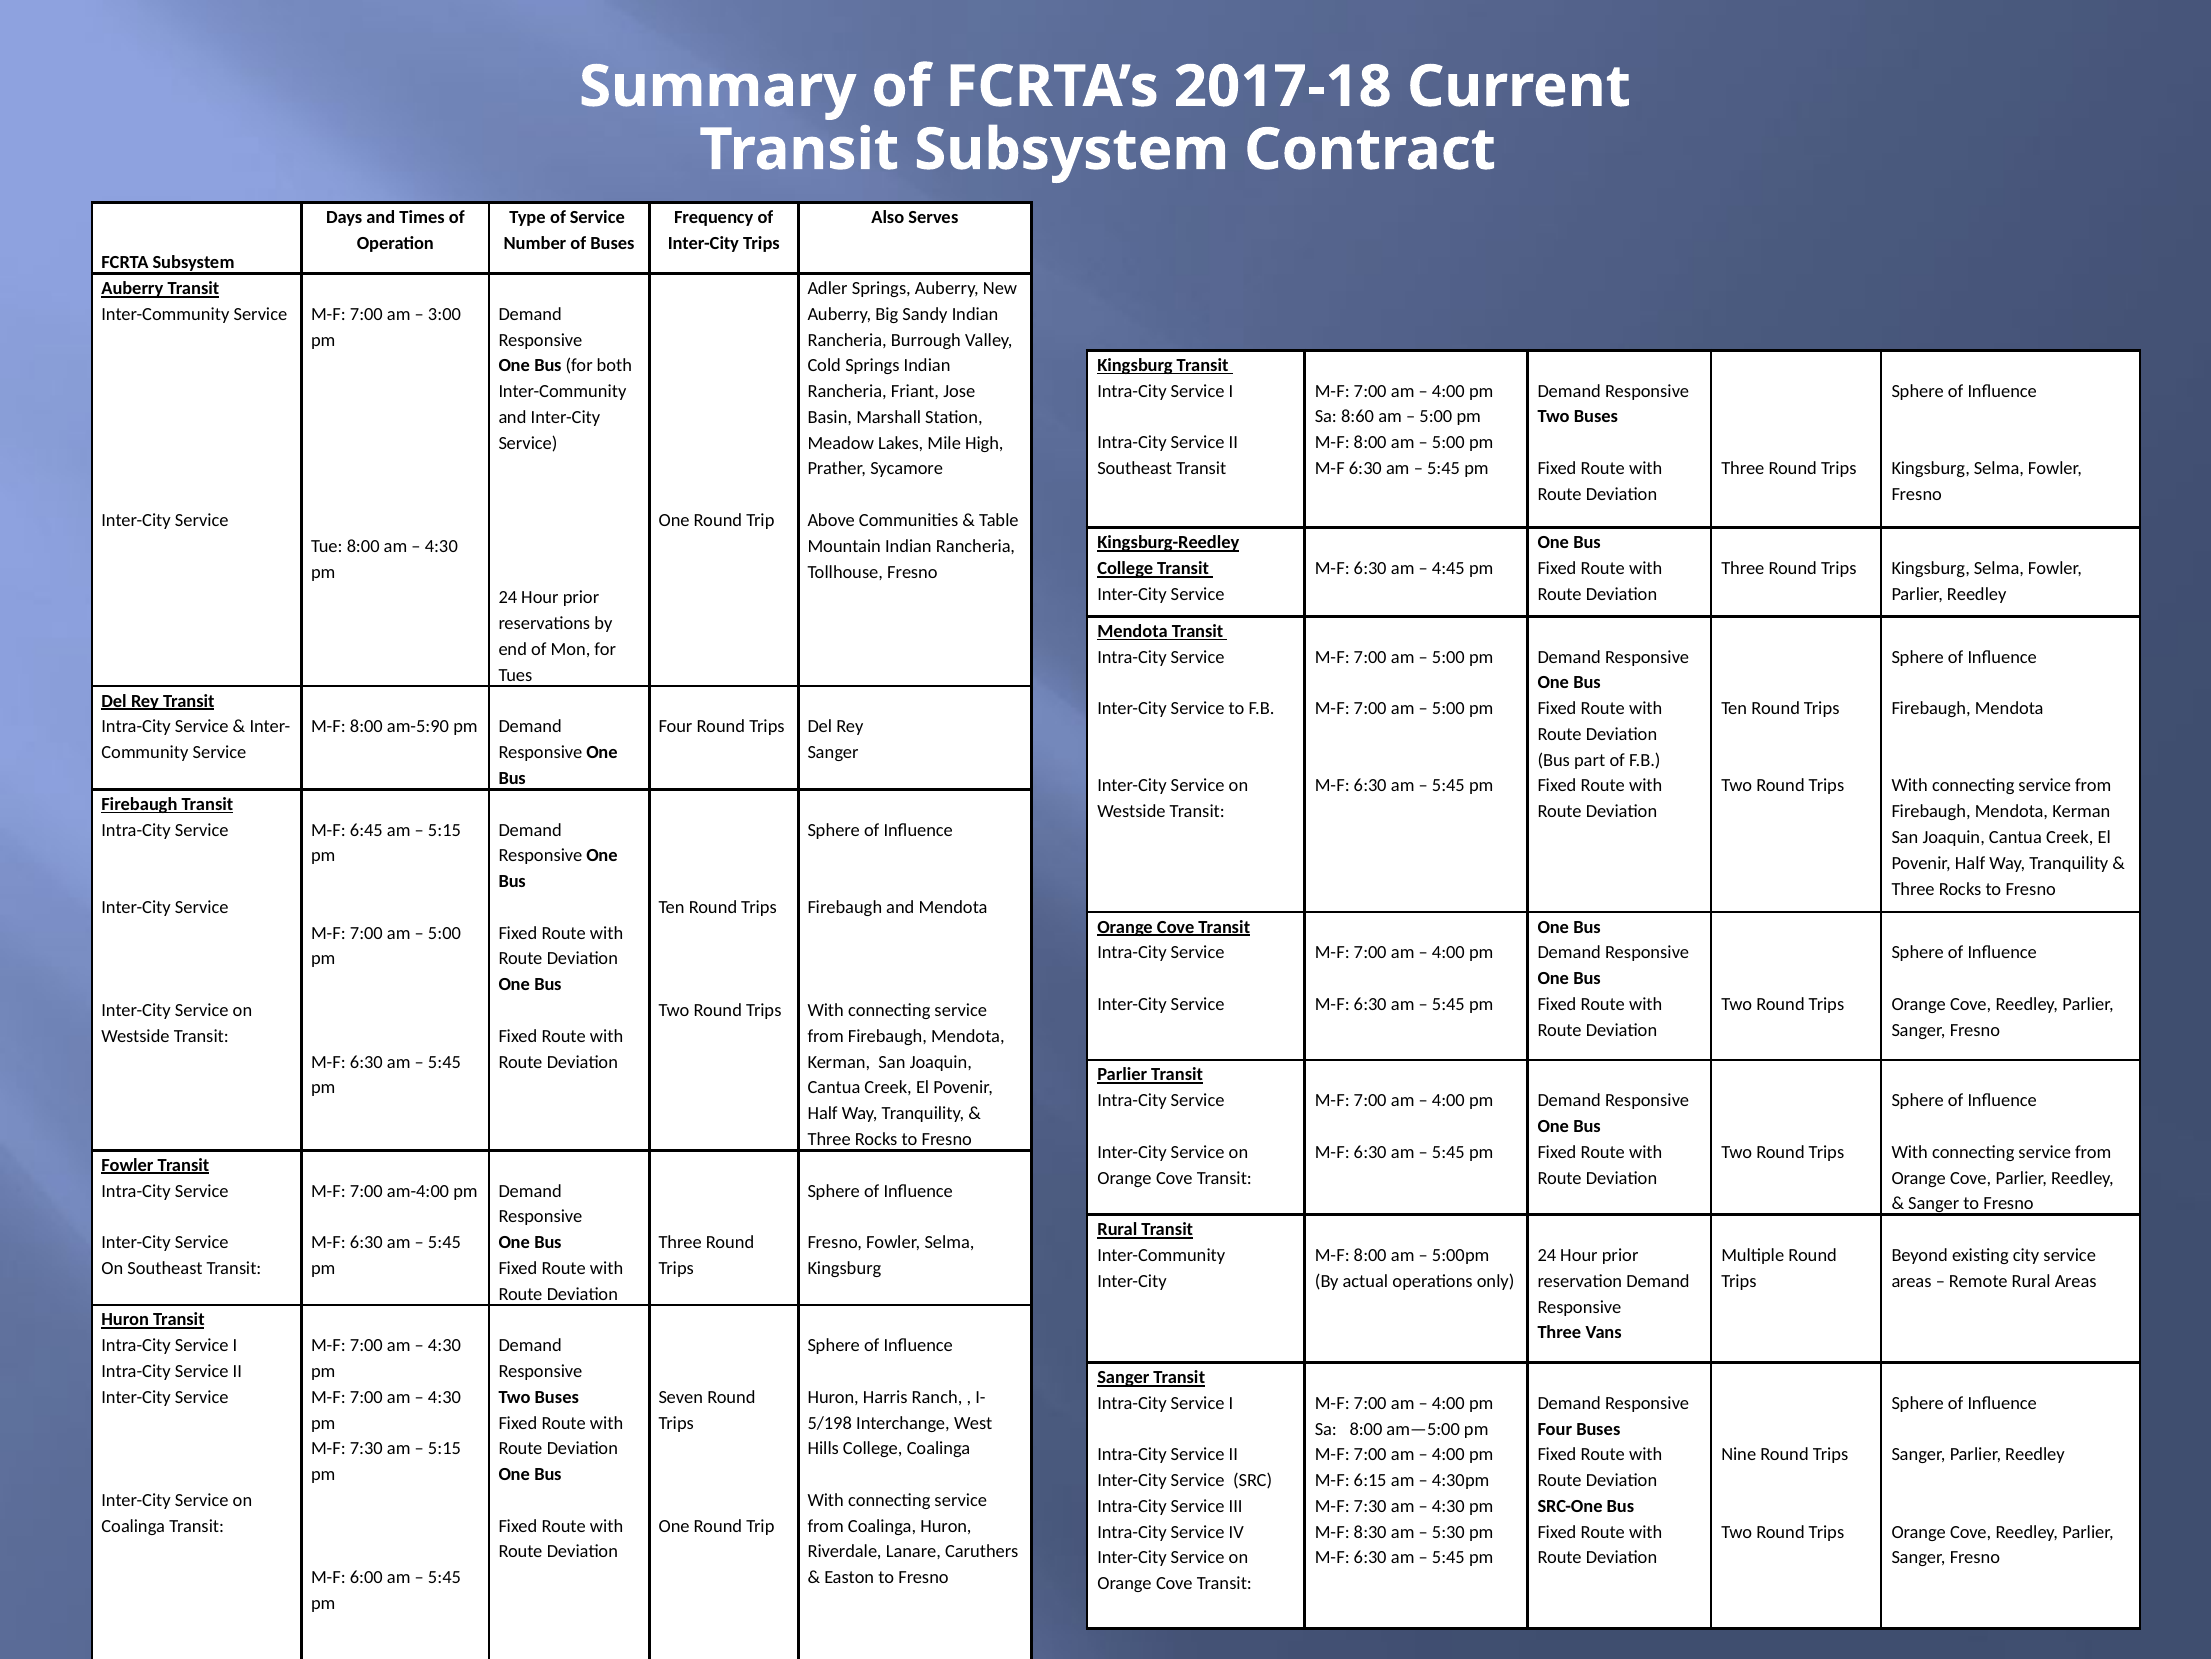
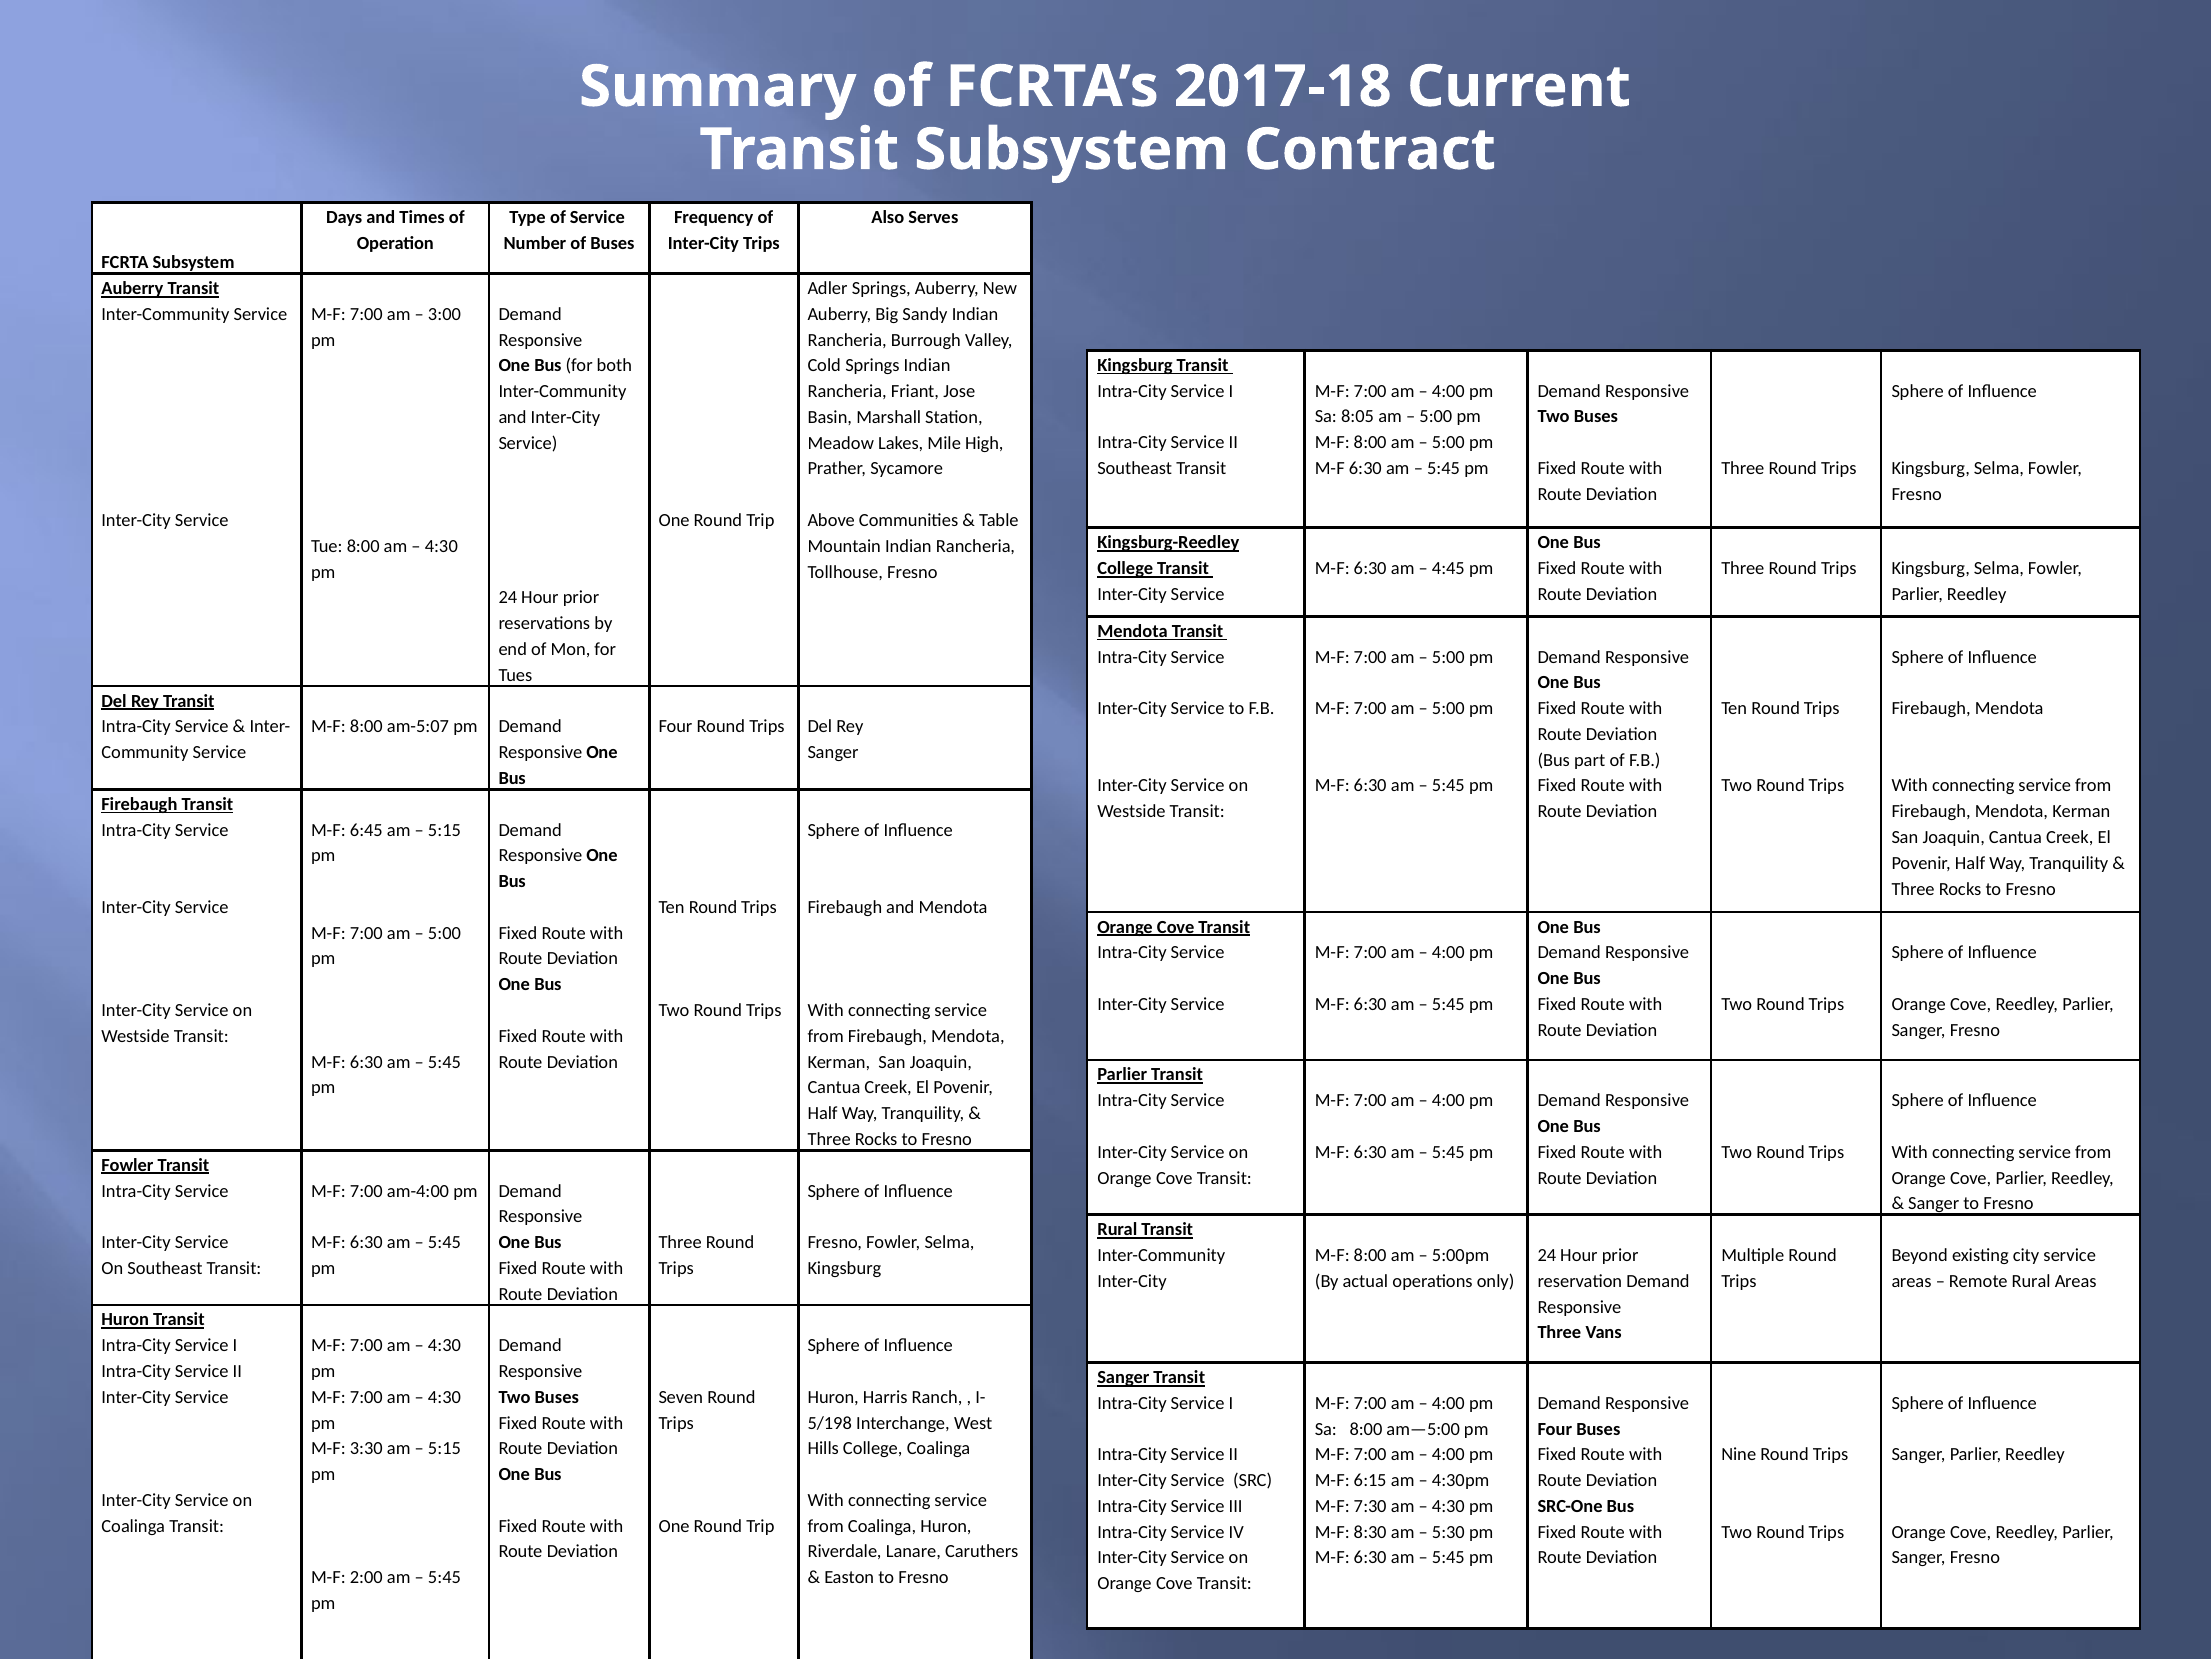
8:60: 8:60 -> 8:05
am-5:90: am-5:90 -> am-5:07
7:30 at (366, 1448): 7:30 -> 3:30
6:00: 6:00 -> 2:00
